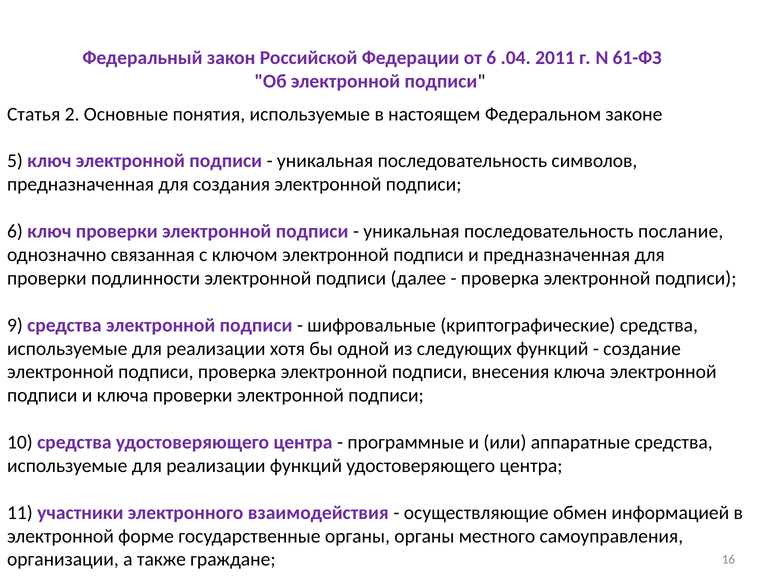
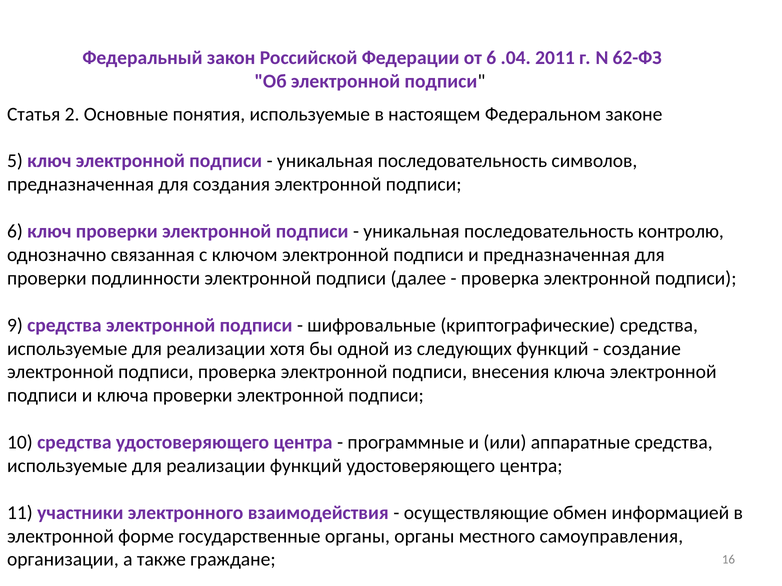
61-ФЗ: 61-ФЗ -> 62-ФЗ
послание: послание -> контролю
